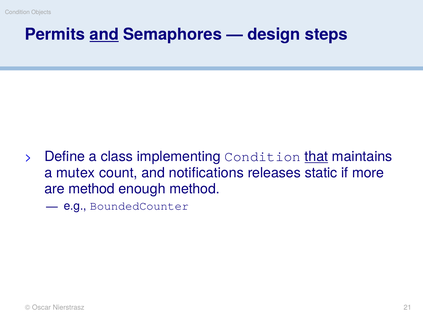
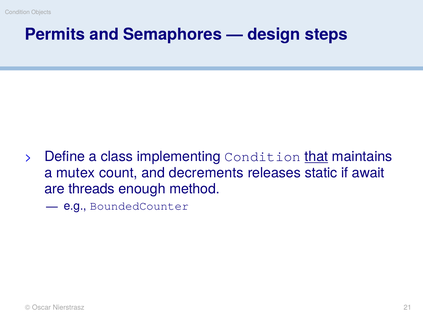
and at (104, 34) underline: present -> none
notifications: notifications -> decrements
more: more -> await
are method: method -> threads
